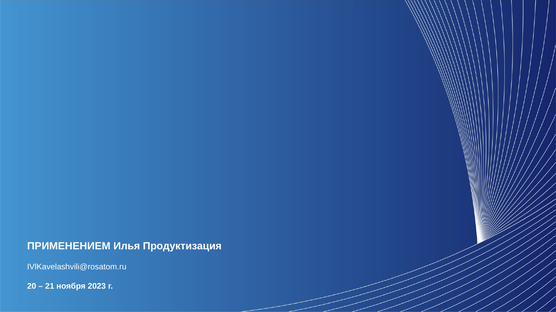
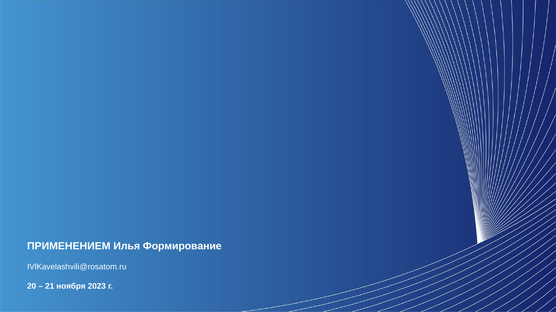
Продуктизация: Продуктизация -> Формирование
